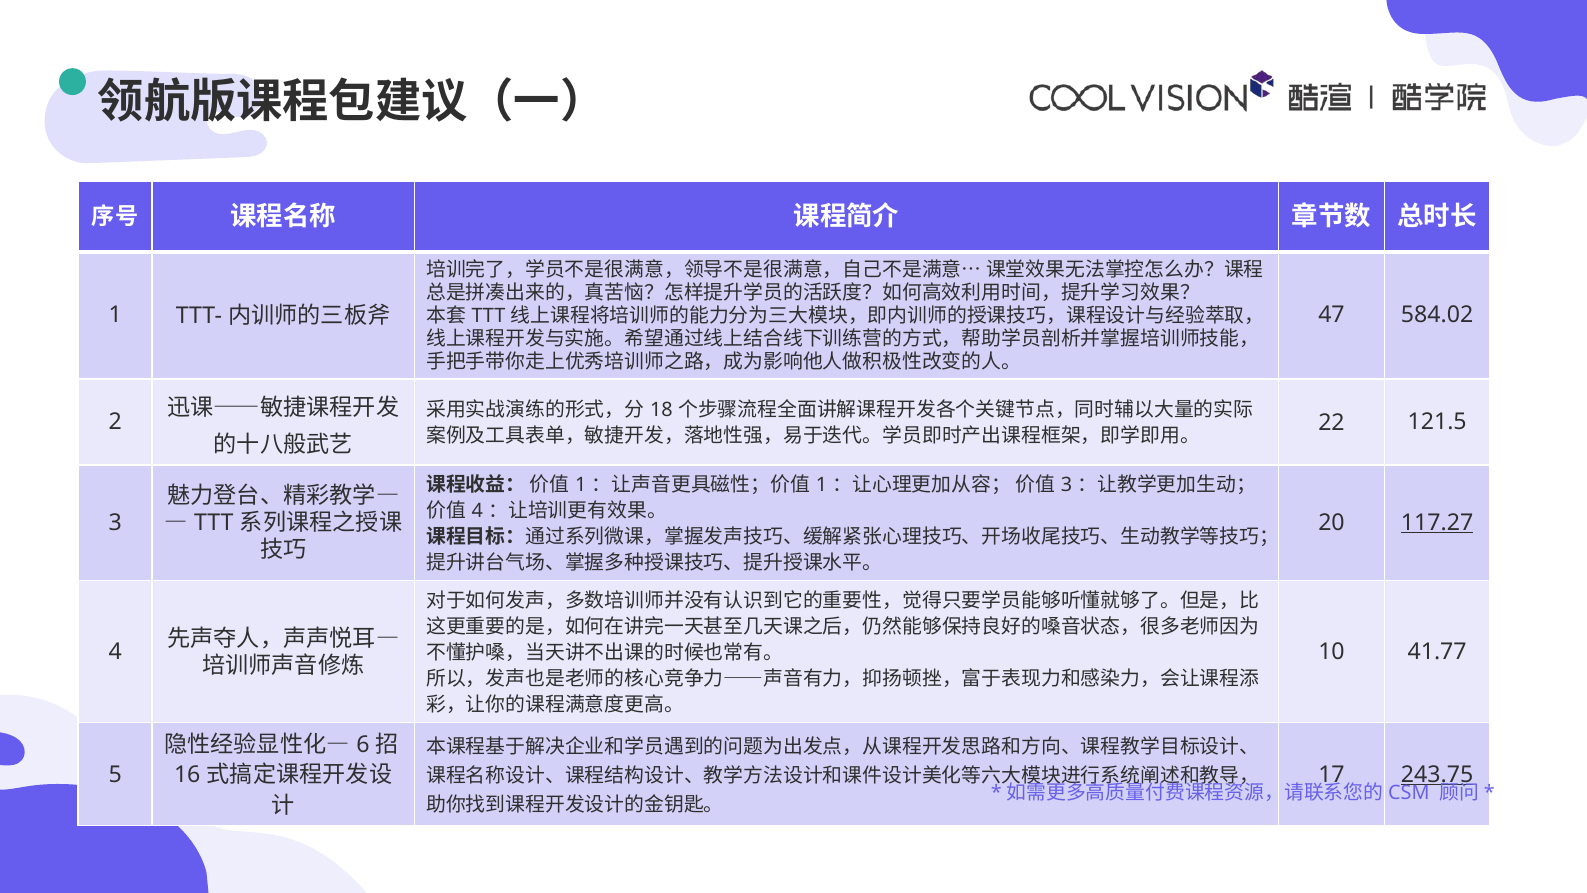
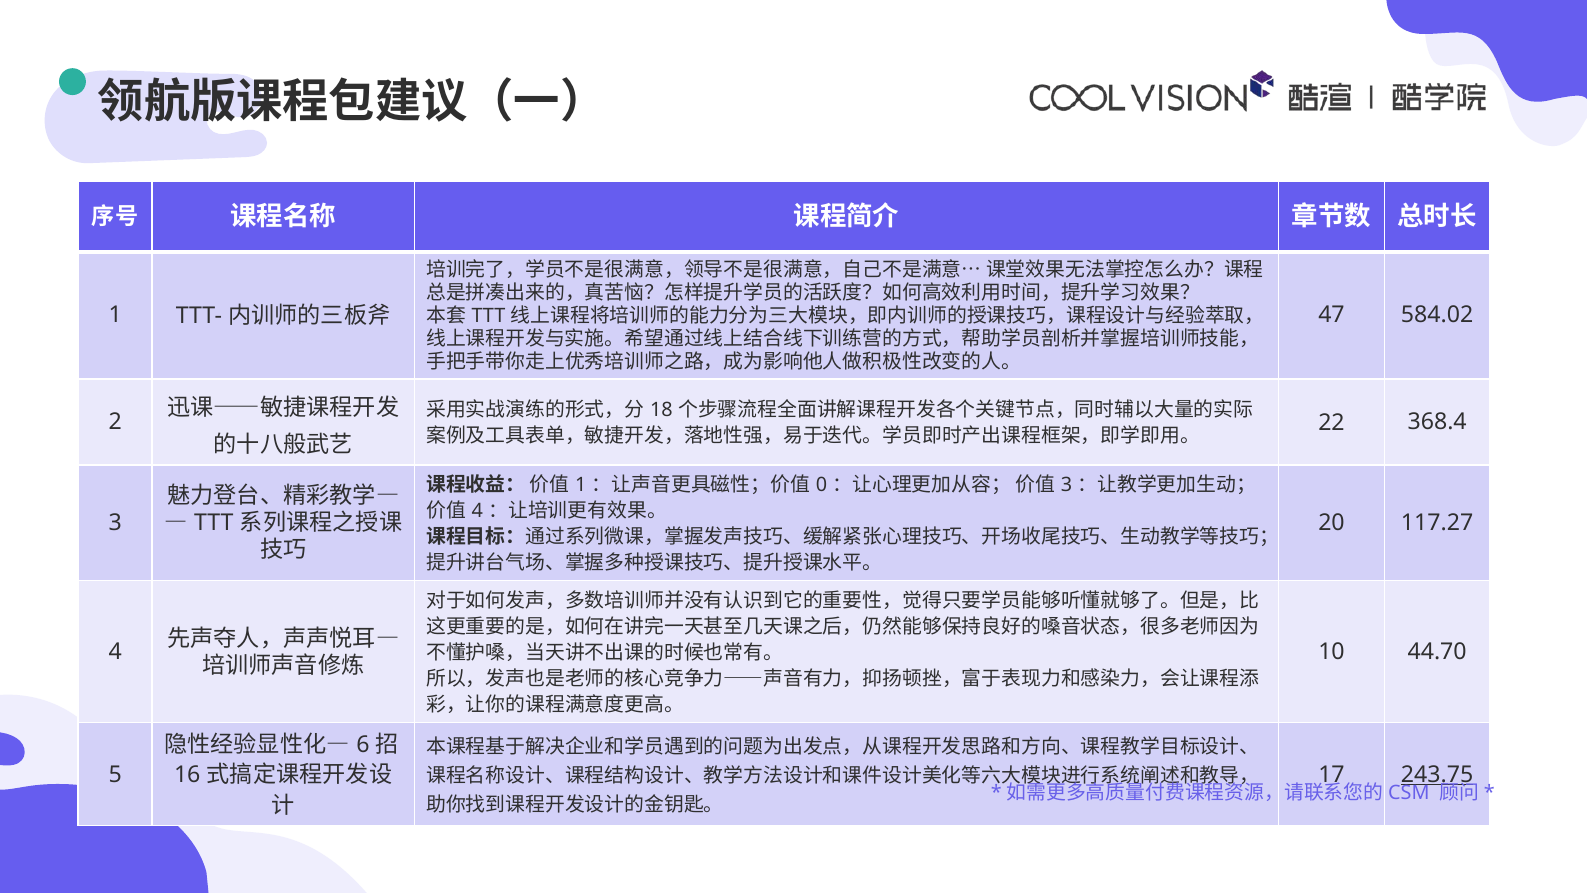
121.5: 121.5 -> 368.4
1 at (821, 485): 1 -> 0
117.27 underline: present -> none
41.77: 41.77 -> 44.70
